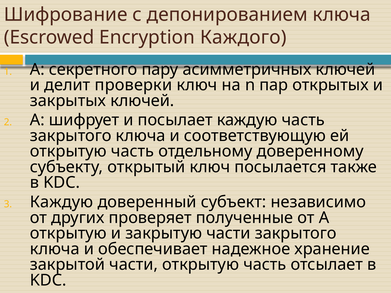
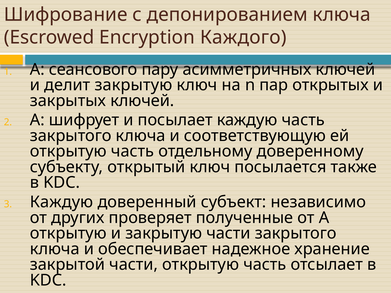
секретного: секретного -> сеансового
делит проверки: проверки -> закрытую
